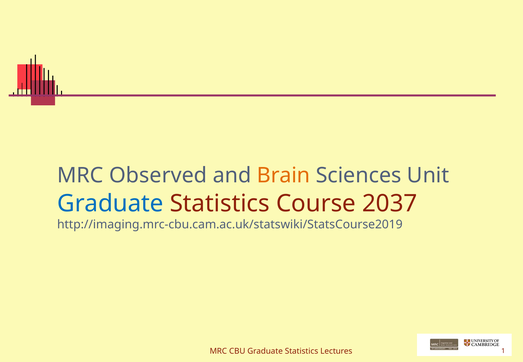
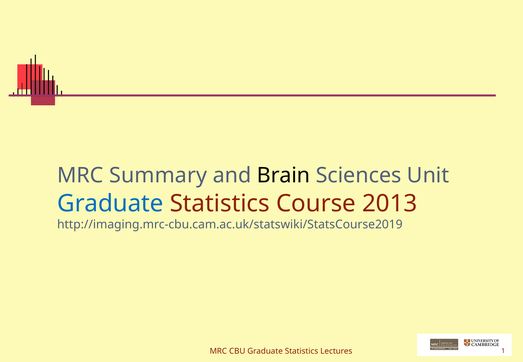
Observed: Observed -> Summary
Brain colour: orange -> black
2037: 2037 -> 2013
